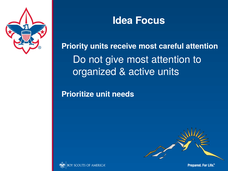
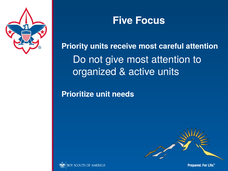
Idea: Idea -> Five
